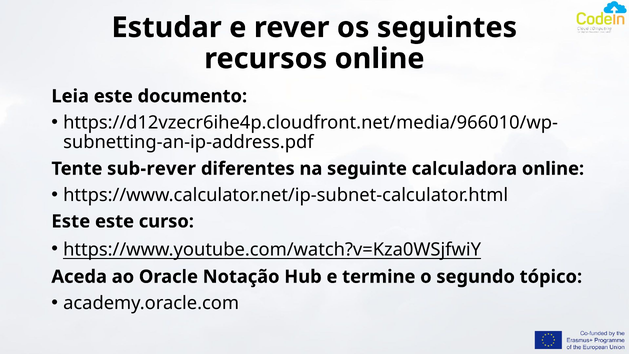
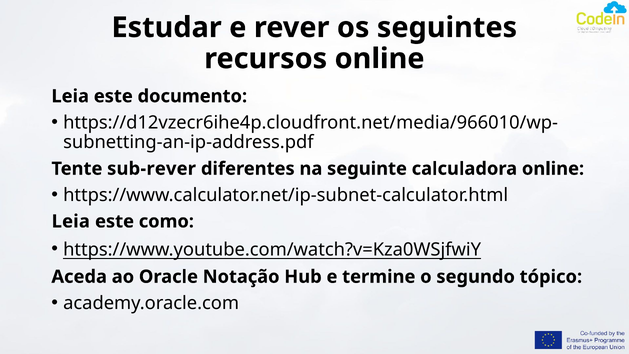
Este at (71, 221): Este -> Leia
curso: curso -> como
